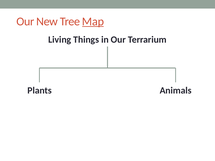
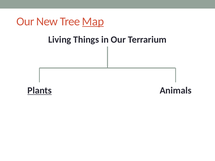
Plants underline: none -> present
